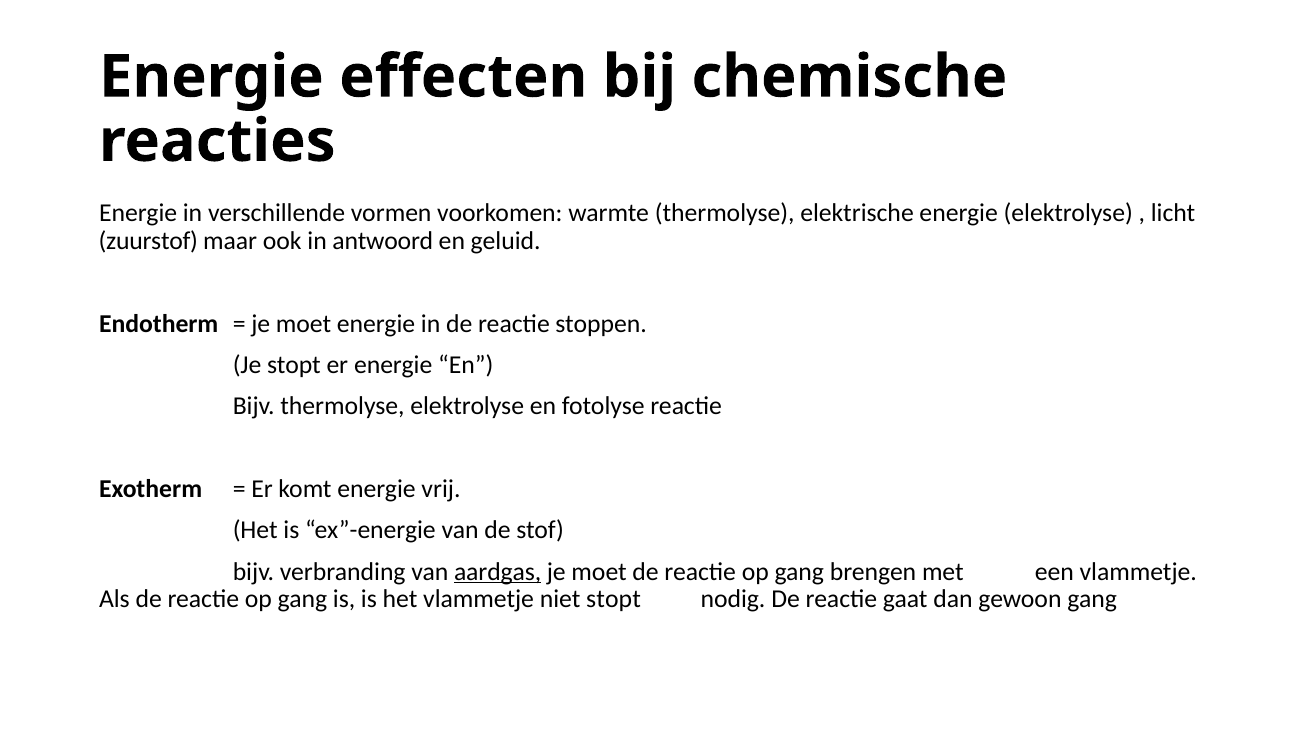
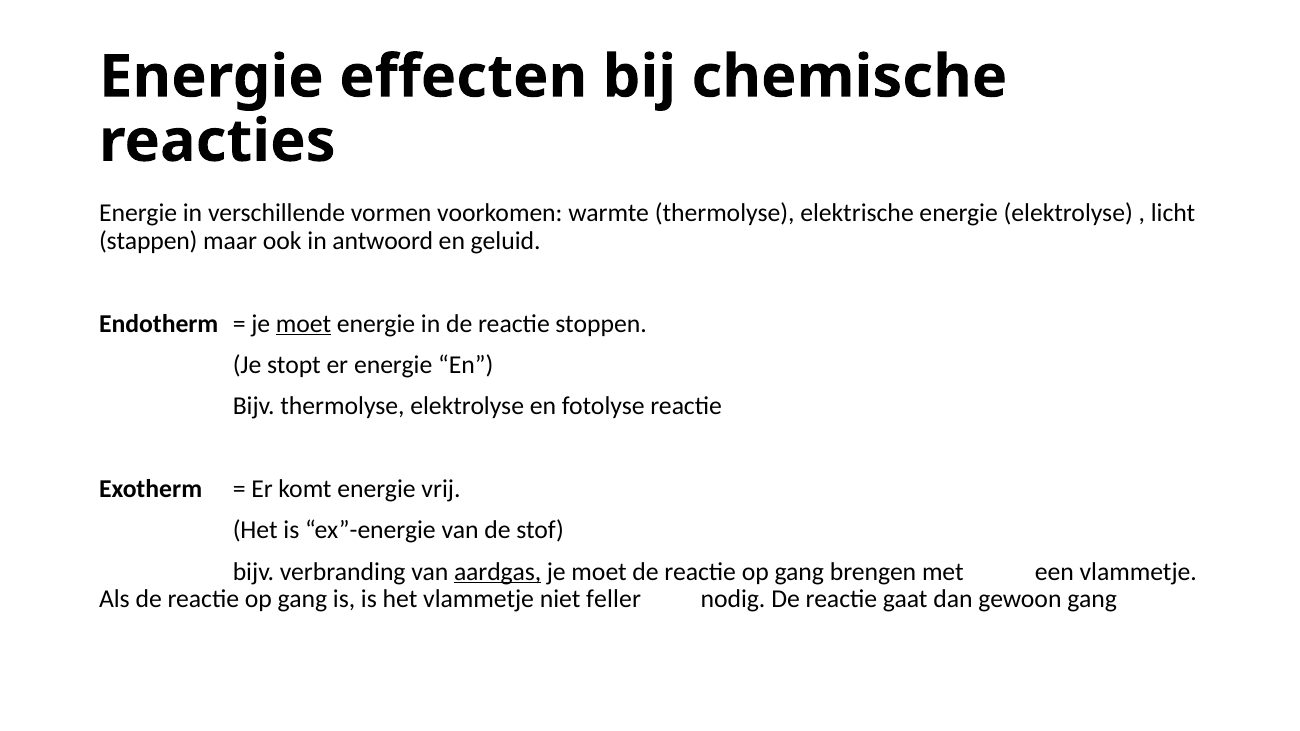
zuurstof: zuurstof -> stappen
moet at (304, 324) underline: none -> present
niet stopt: stopt -> feller
